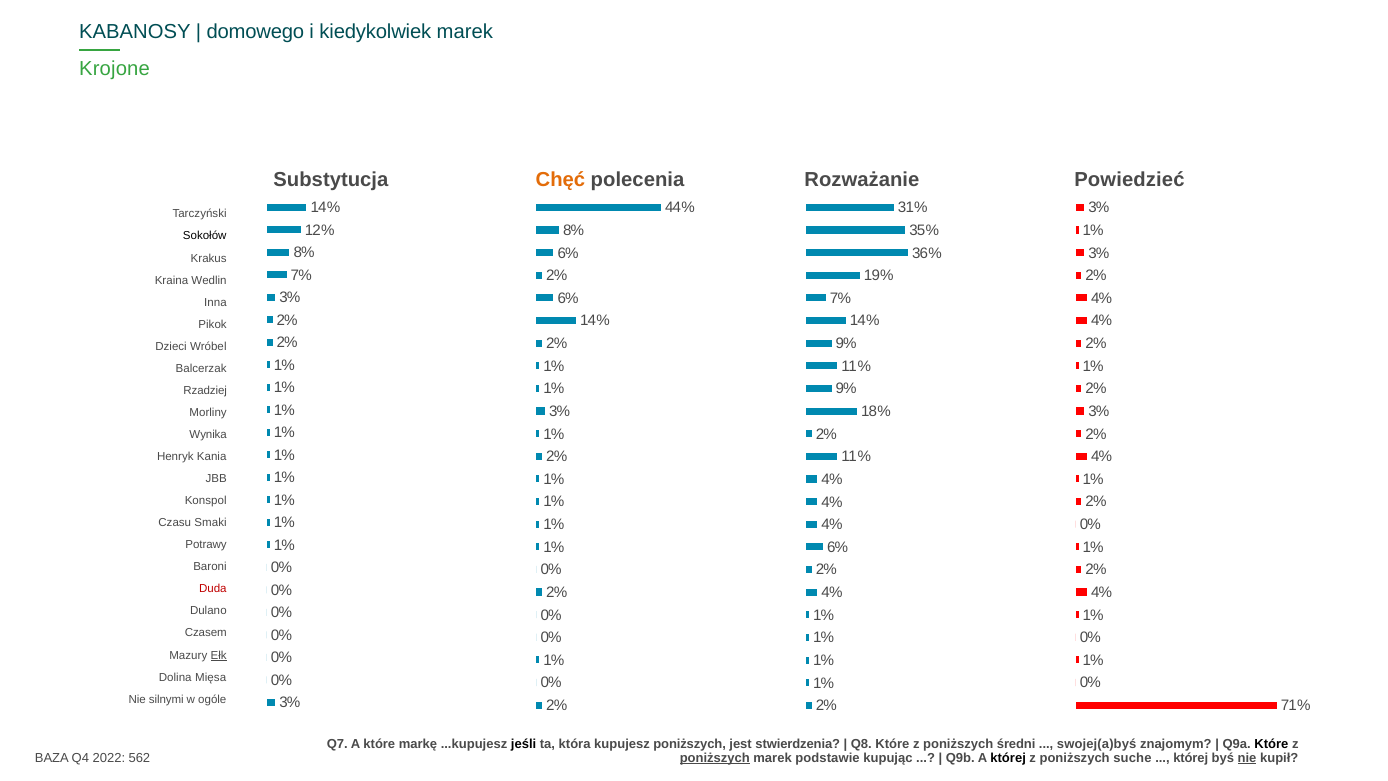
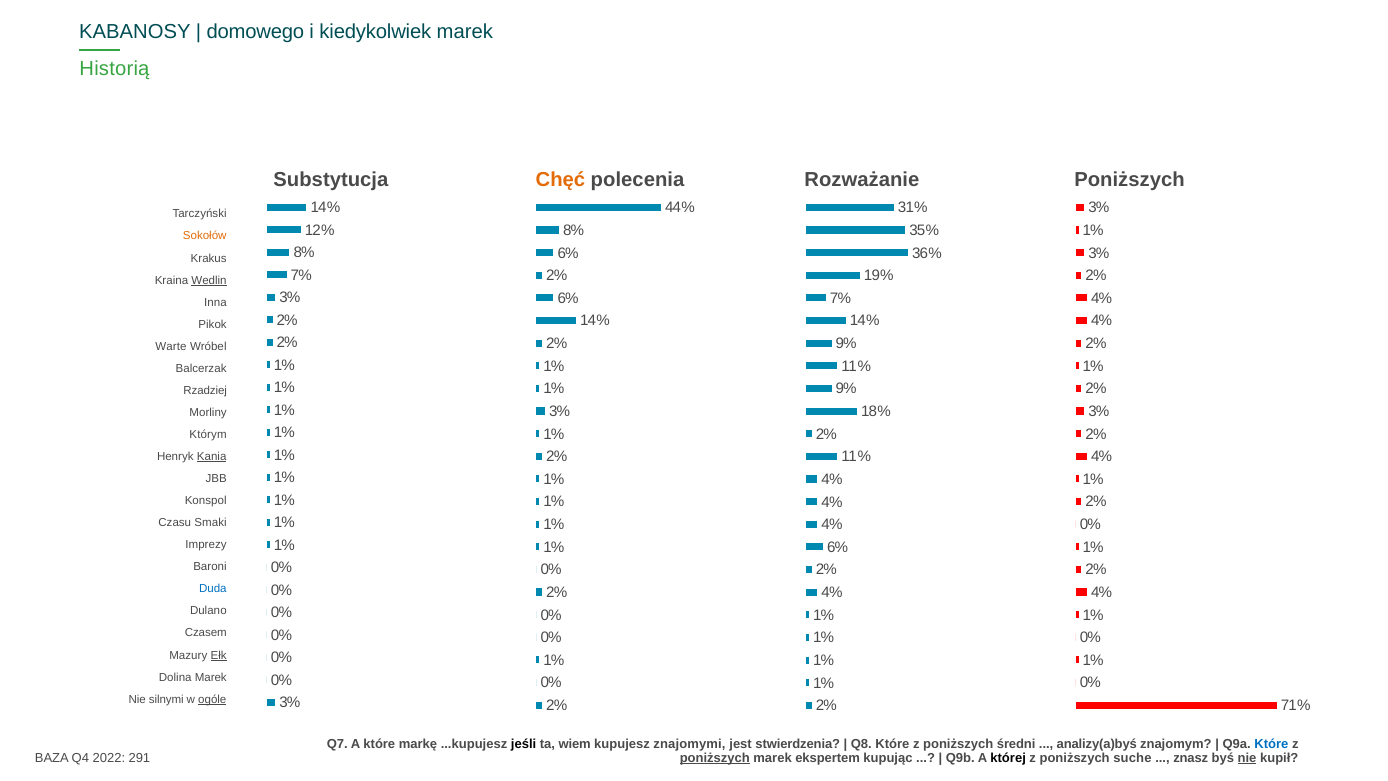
Krojone: Krojone -> Historią
Rozważanie Powiedzieć: Powiedzieć -> Poniższych
Sokołów colour: black -> orange
Wedlin underline: none -> present
Dzieci: Dzieci -> Warte
Wynika: Wynika -> Którym
Kania underline: none -> present
Potrawy: Potrawy -> Imprezy
Duda colour: red -> blue
Dolina Mięsa: Mięsa -> Marek
ogóle underline: none -> present
która: która -> wiem
kupujesz poniższych: poniższych -> znajomymi
swojej(a)byś: swojej(a)byś -> analizy(a)byś
Które at (1271, 744) colour: black -> blue
562: 562 -> 291
podstawie: podstawie -> ekspertem
której at (1191, 758): której -> znasz
